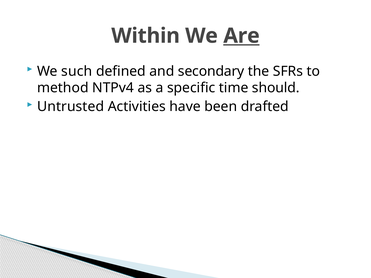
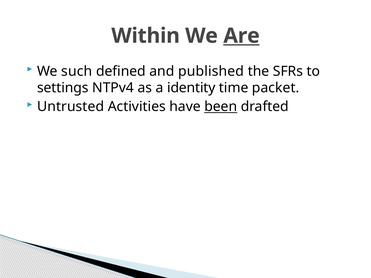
secondary: secondary -> published
method: method -> settings
specific: specific -> identity
should: should -> packet
been underline: none -> present
